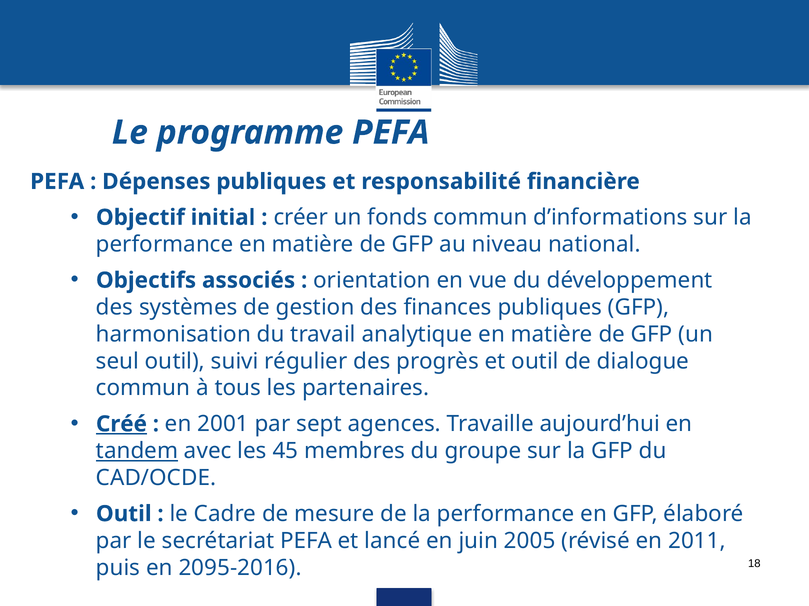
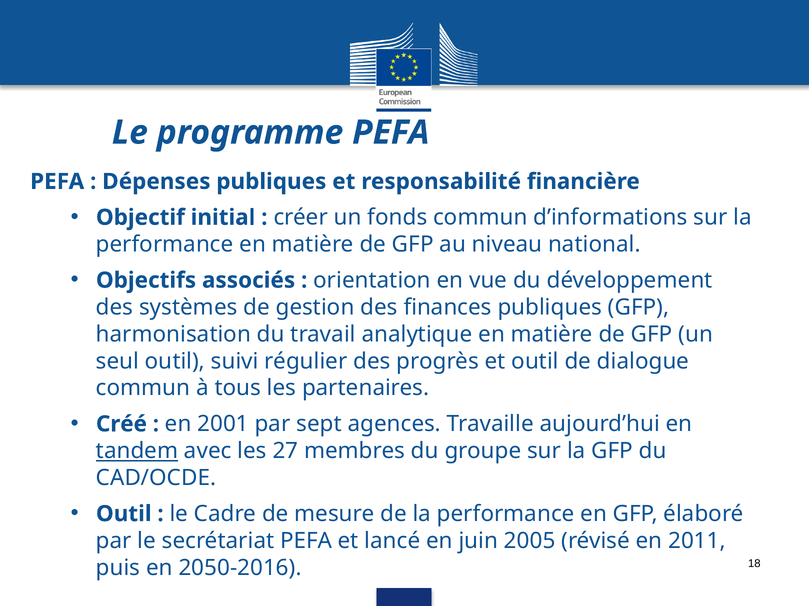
Créé underline: present -> none
45: 45 -> 27
2095-2016: 2095-2016 -> 2050-2016
